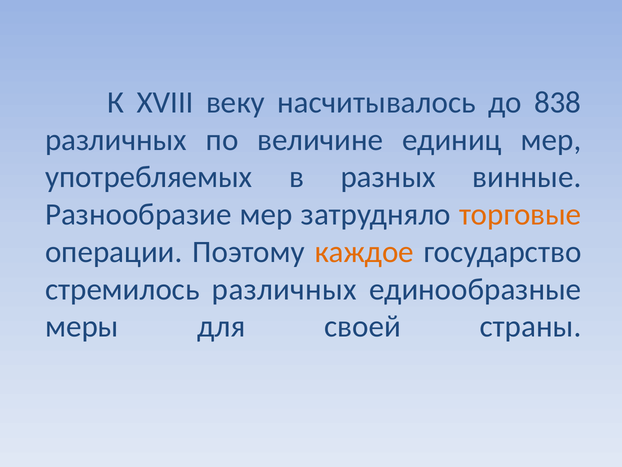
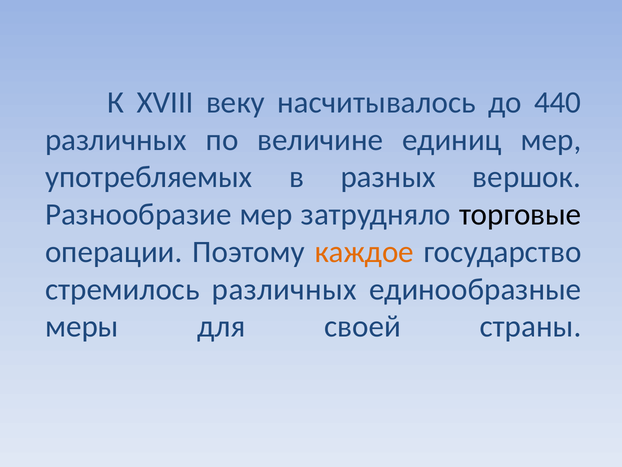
838: 838 -> 440
винные: винные -> вершок
торговые colour: orange -> black
